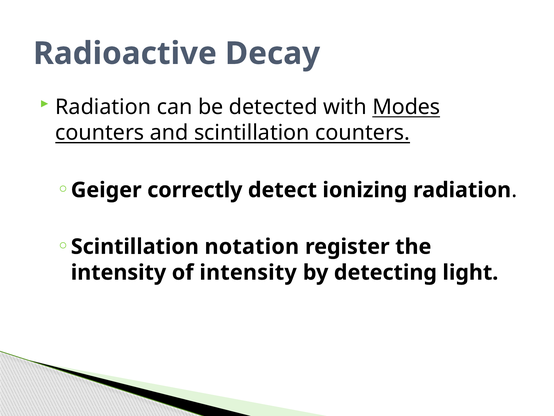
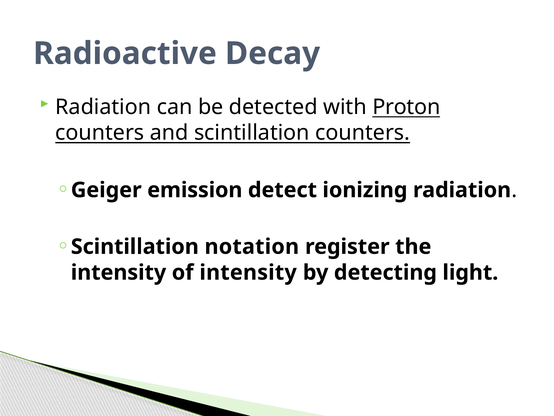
Modes: Modes -> Proton
correctly: correctly -> emission
